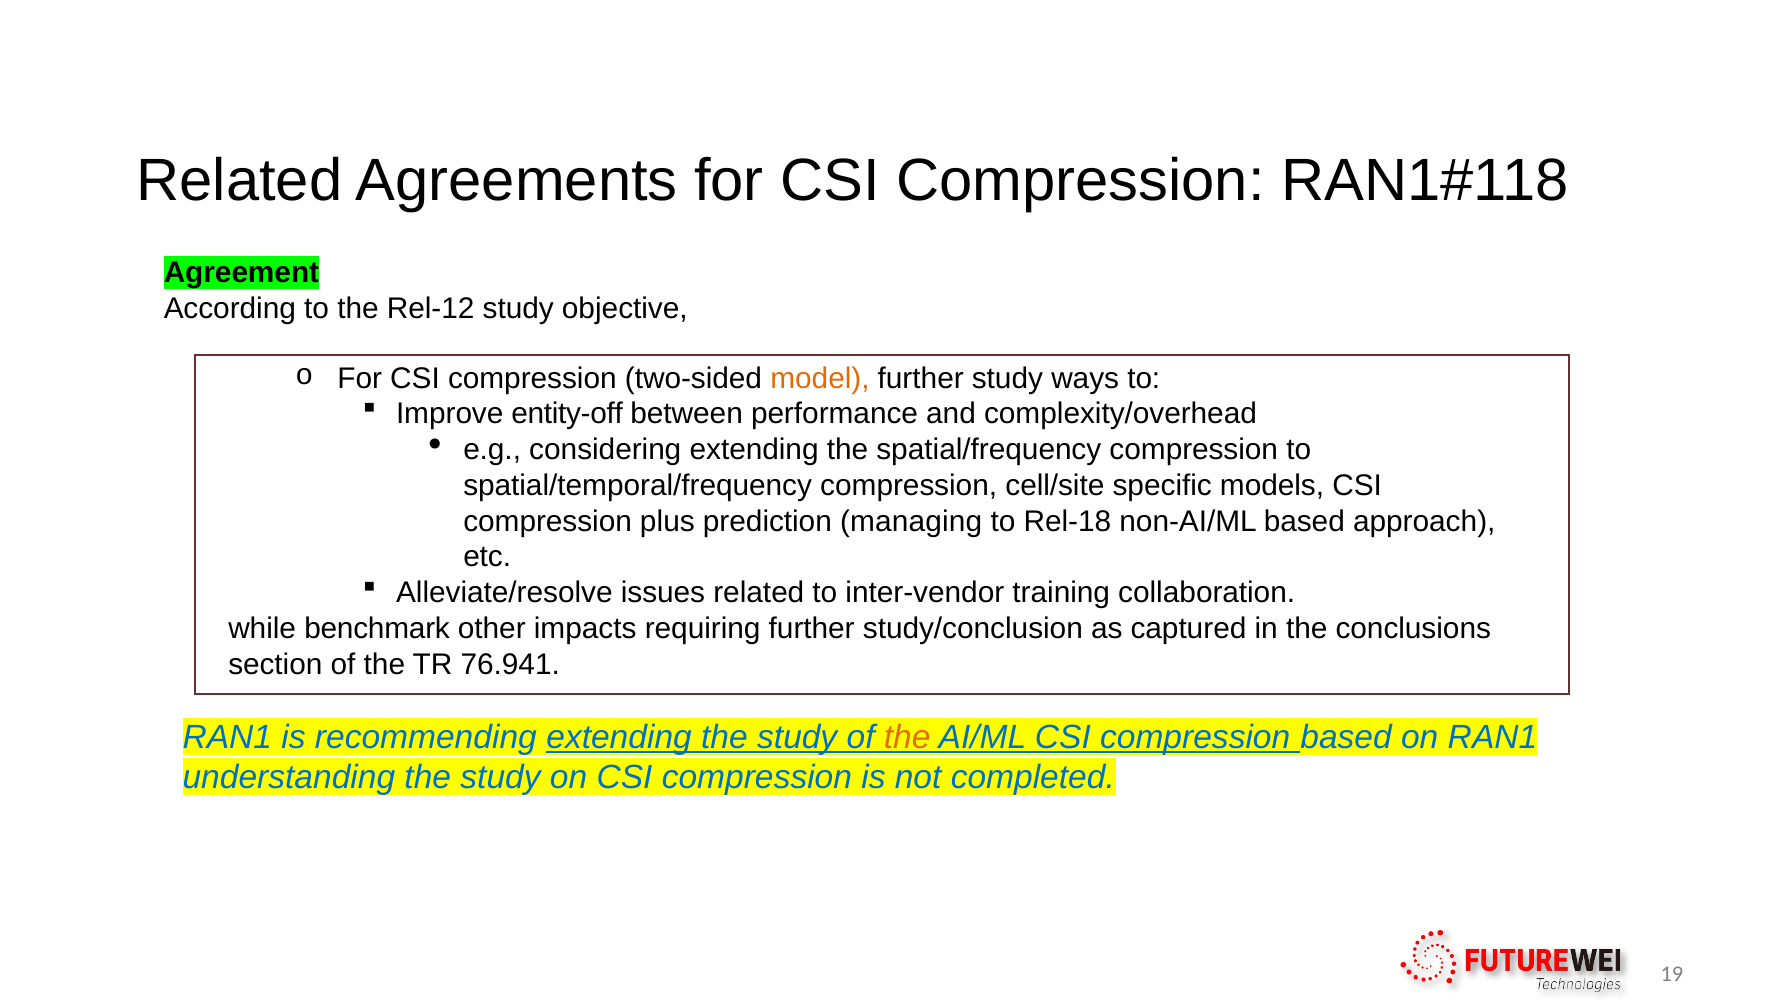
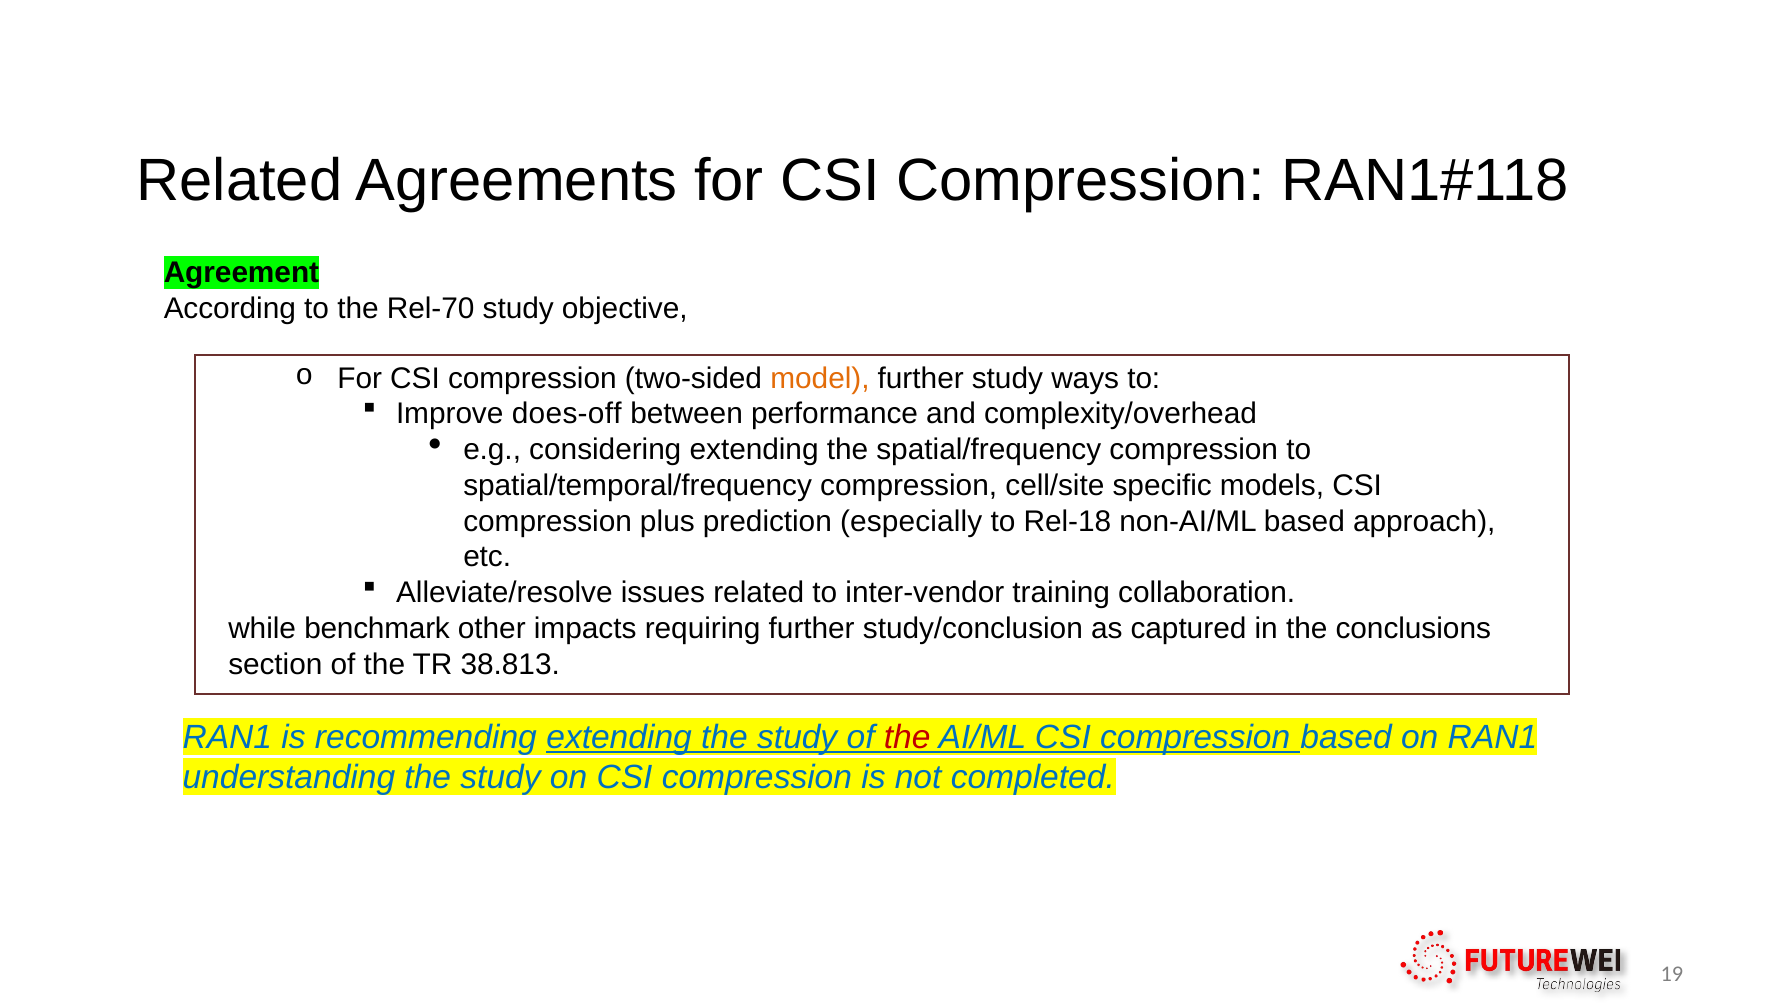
Rel-12: Rel-12 -> Rel-70
entity-off: entity-off -> does-off
managing: managing -> especially
76.941: 76.941 -> 38.813
the at (907, 737) colour: orange -> red
